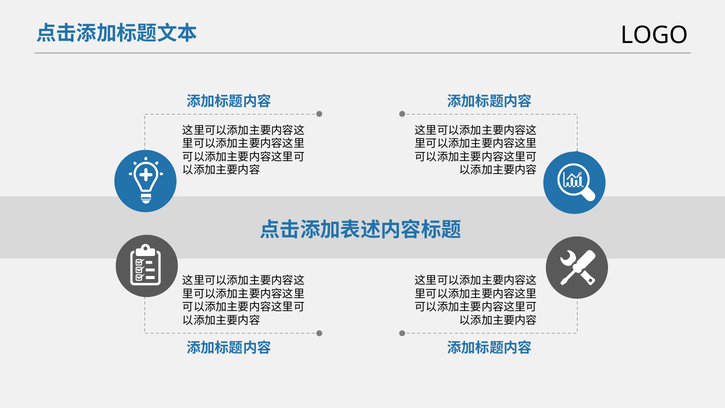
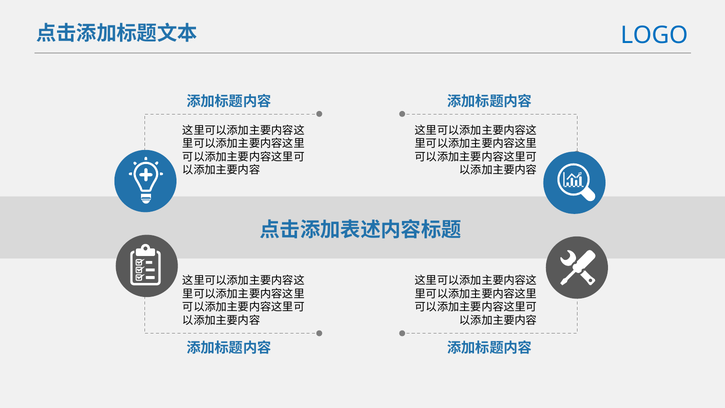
LOGO colour: black -> blue
